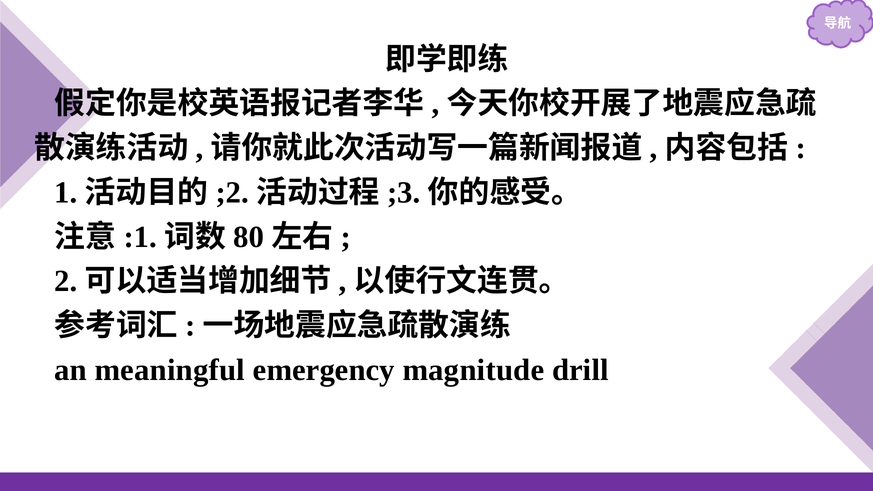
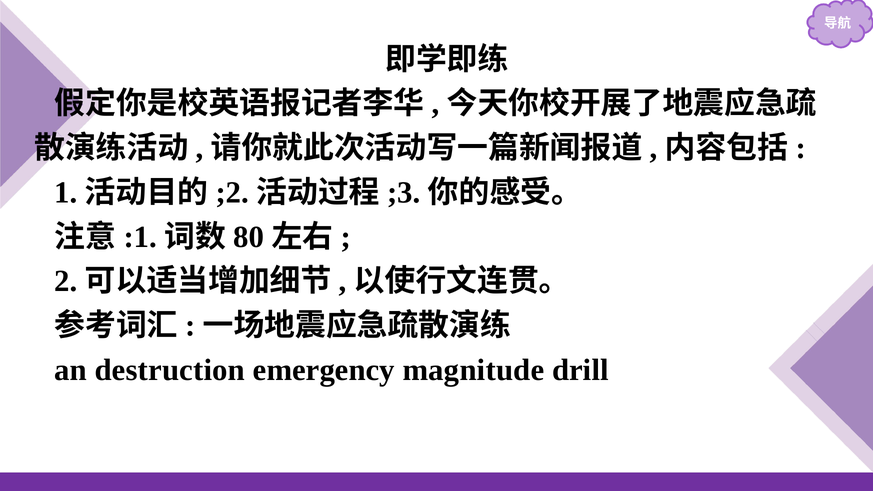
meaningful: meaningful -> destruction
